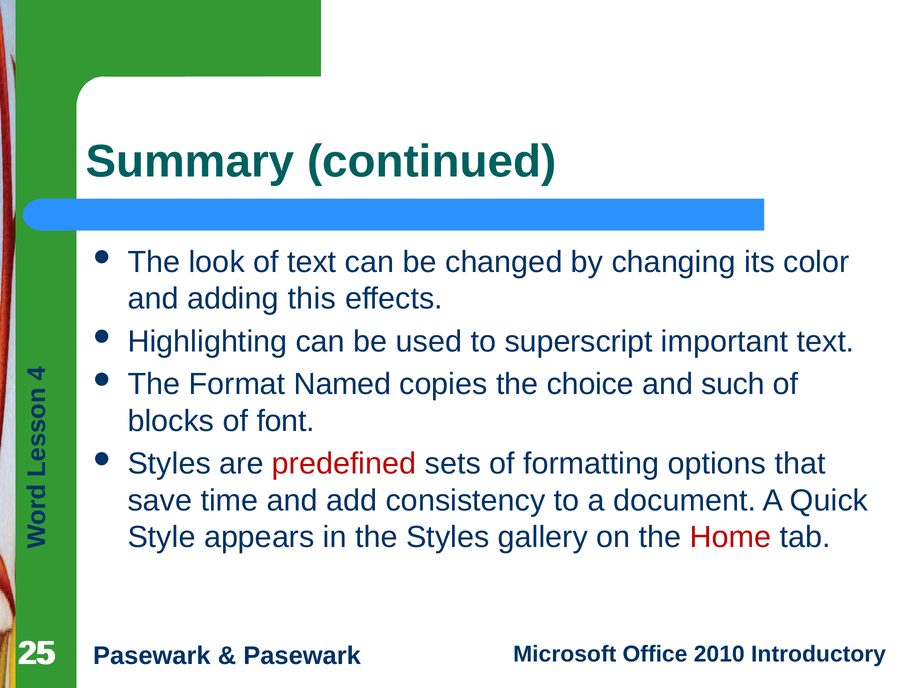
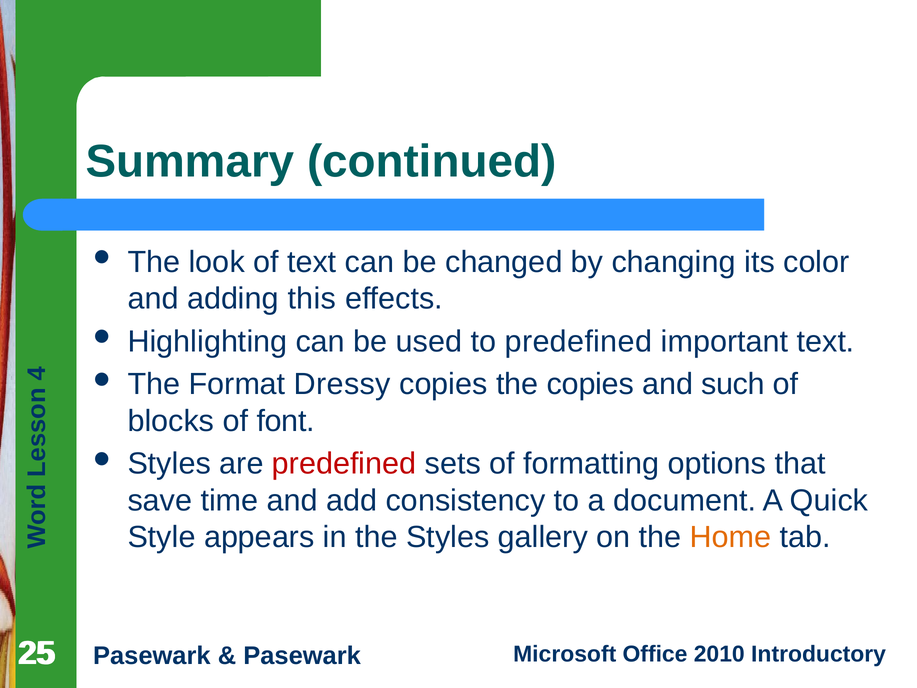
to superscript: superscript -> predefined
Named: Named -> Dressy
the choice: choice -> copies
Home colour: red -> orange
